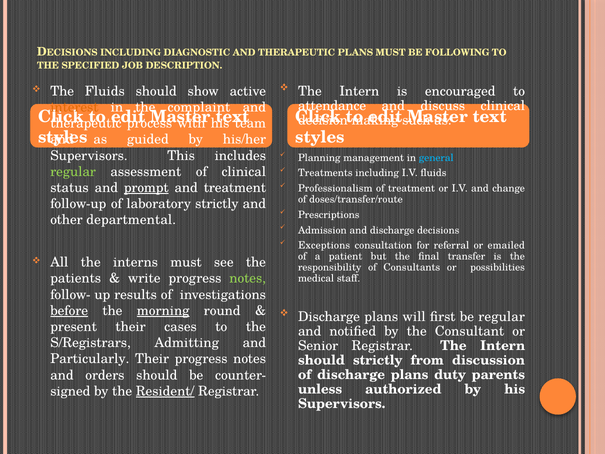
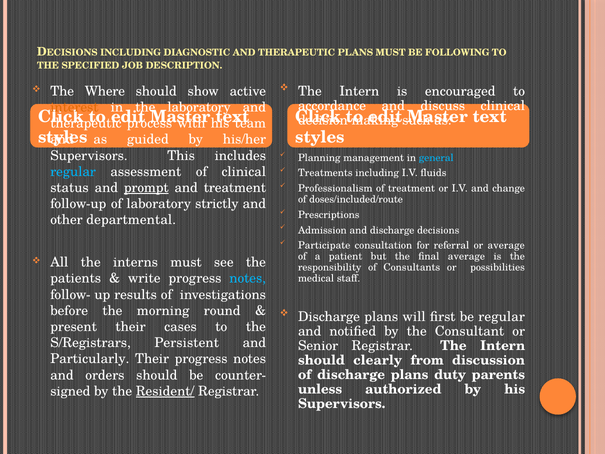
The Fluids: Fluids -> Where
attendance: attendance -> accordance
the complaint: complaint -> laboratory
regular at (73, 172) colour: light green -> light blue
doses/transfer/route: doses/transfer/route -> doses/included/route
Exceptions: Exceptions -> Participate
or emailed: emailed -> average
final transfer: transfer -> average
notes at (248, 278) colour: light green -> light blue
before underline: present -> none
morning underline: present -> none
Admitting: Admitting -> Persistent
should strictly: strictly -> clearly
